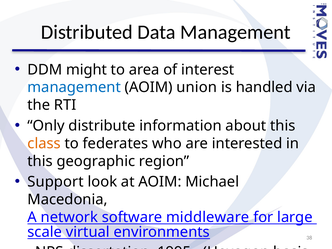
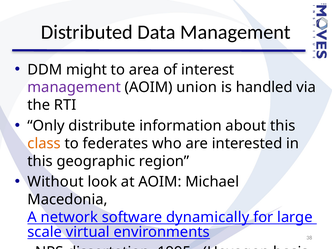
management at (74, 87) colour: blue -> purple
Support: Support -> Without
middleware: middleware -> dynamically
